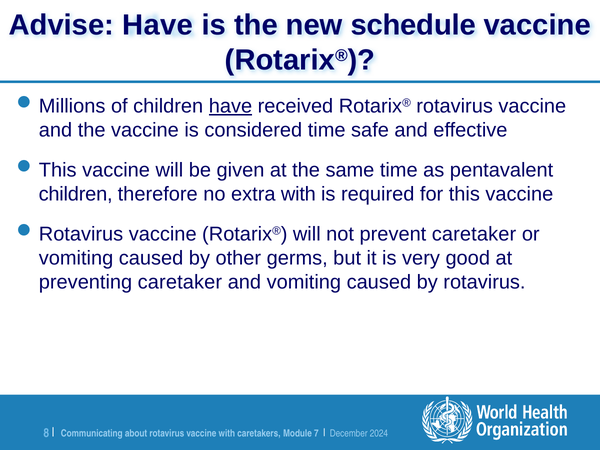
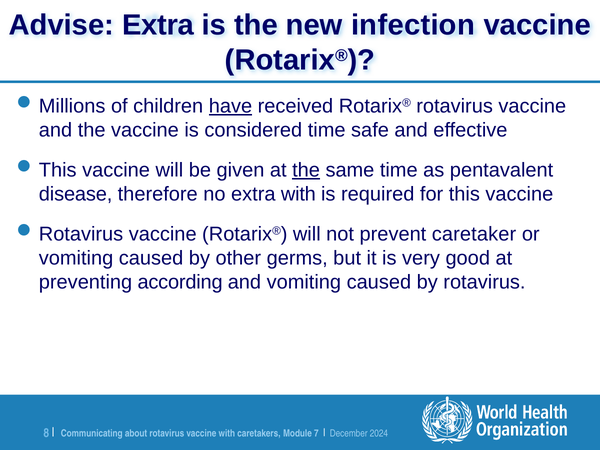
Advise Have: Have -> Extra
schedule: schedule -> infection
the at (306, 170) underline: none -> present
children at (76, 194): children -> disease
preventing caretaker: caretaker -> according
